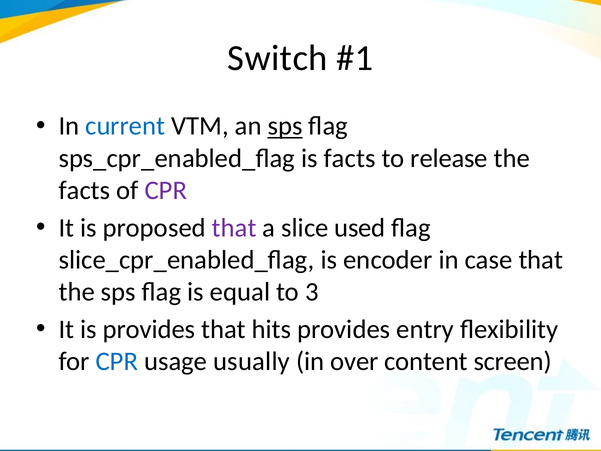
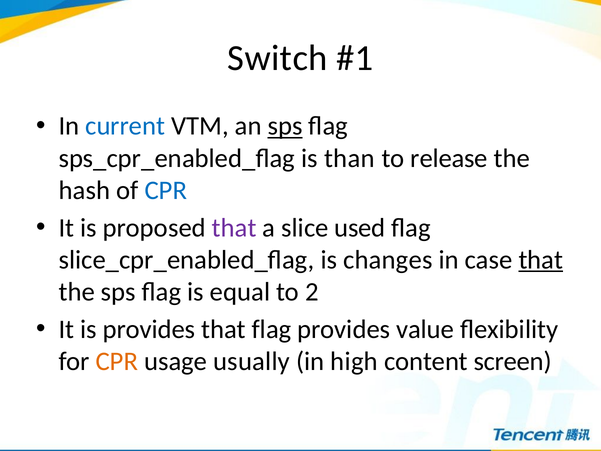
is facts: facts -> than
facts at (84, 190): facts -> hash
CPR at (166, 190) colour: purple -> blue
encoder: encoder -> changes
that at (541, 260) underline: none -> present
3: 3 -> 2
that hits: hits -> flag
entry: entry -> value
CPR at (117, 361) colour: blue -> orange
over: over -> high
